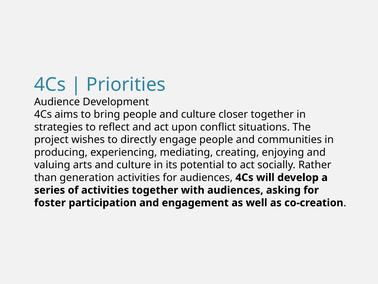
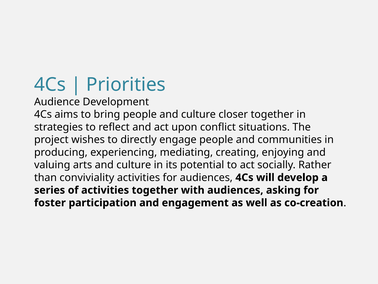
generation: generation -> conviviality
